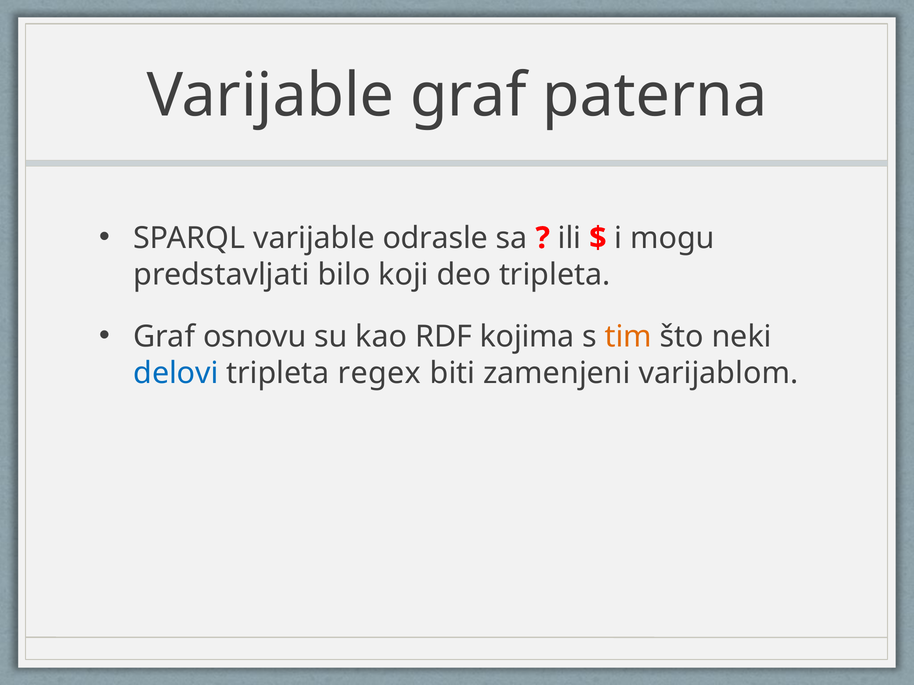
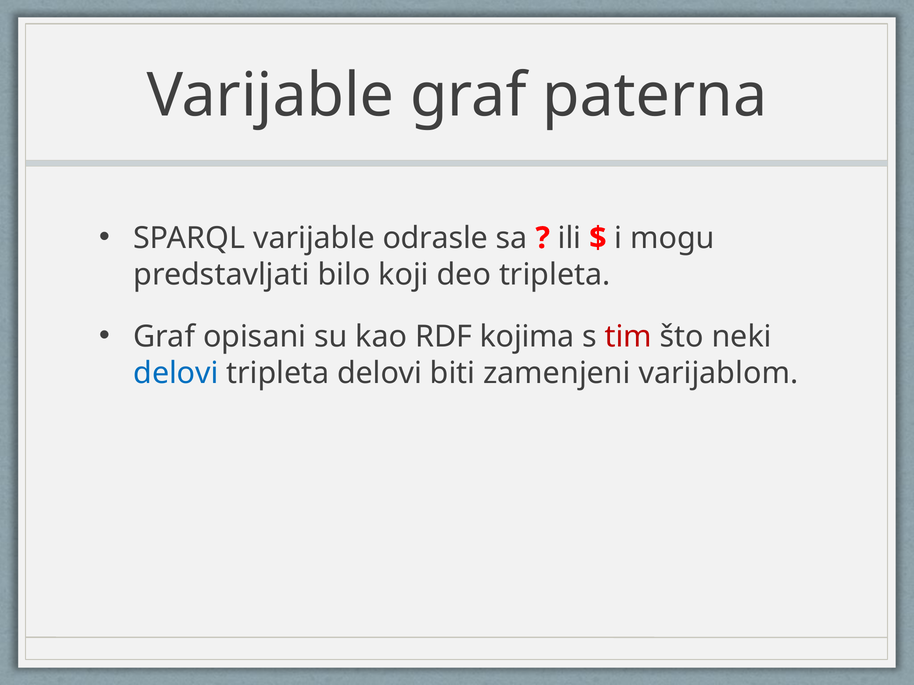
osnovu: osnovu -> opisani
tim colour: orange -> red
tripleta regex: regex -> delovi
